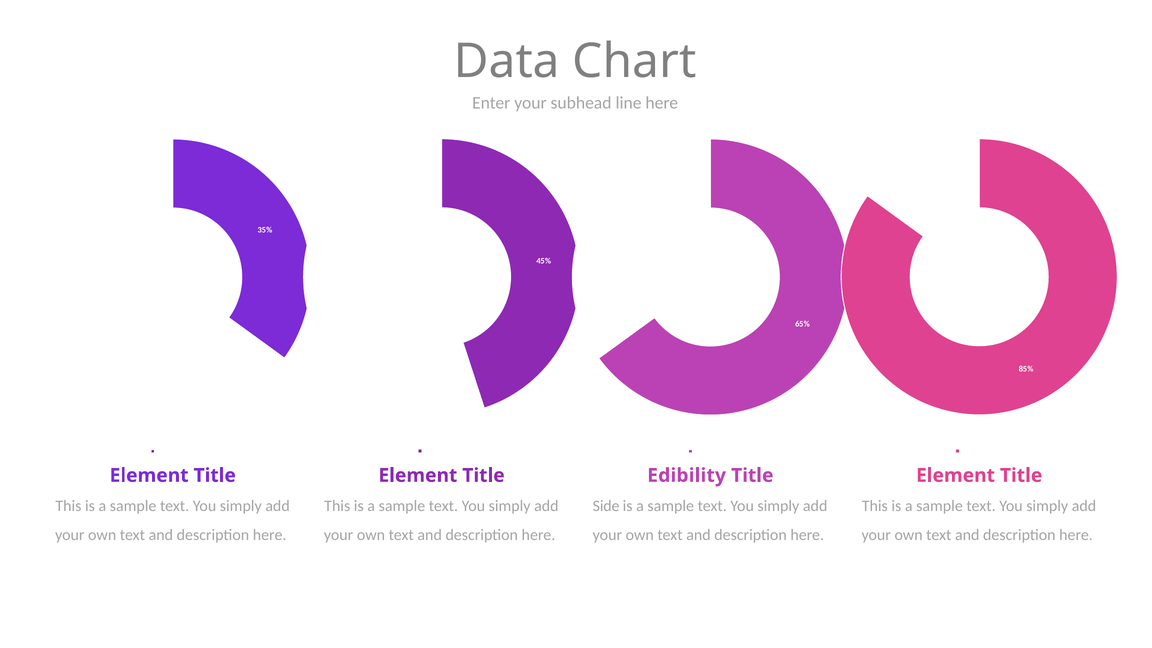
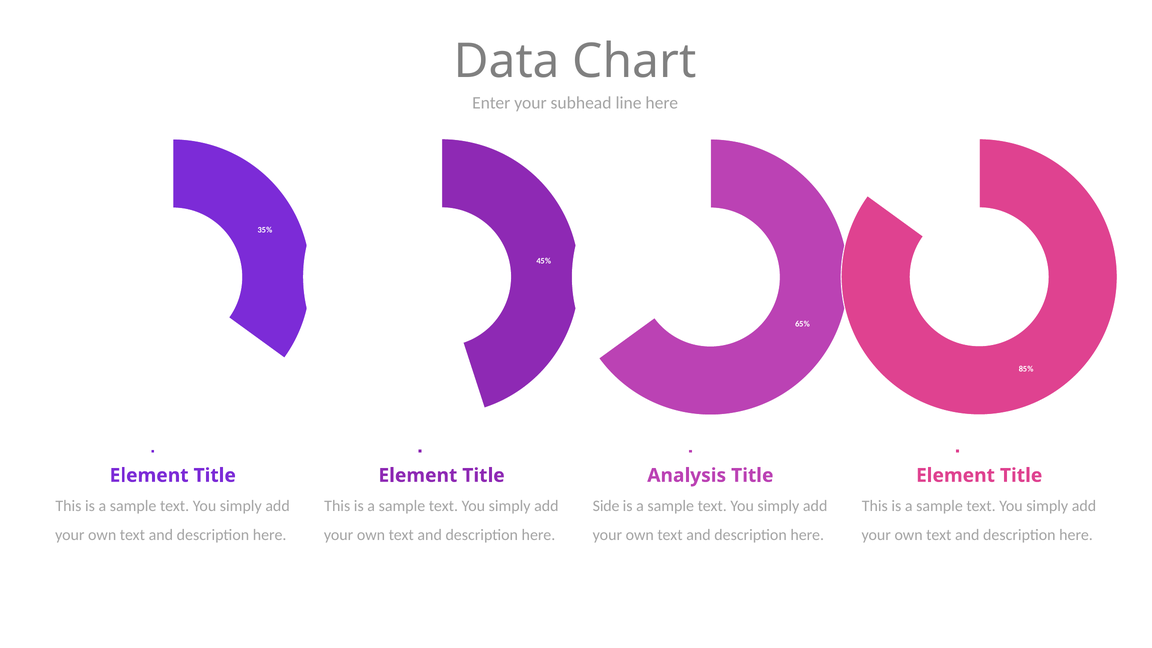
Edibility: Edibility -> Analysis
